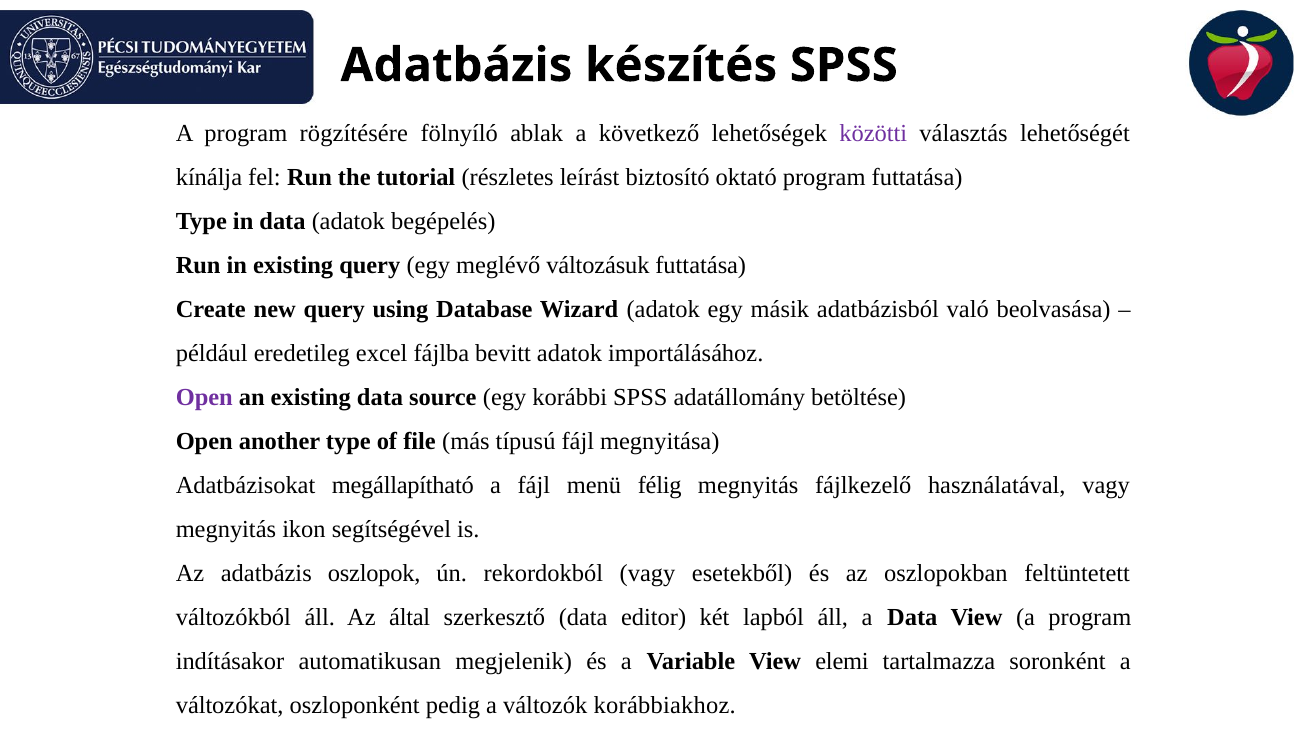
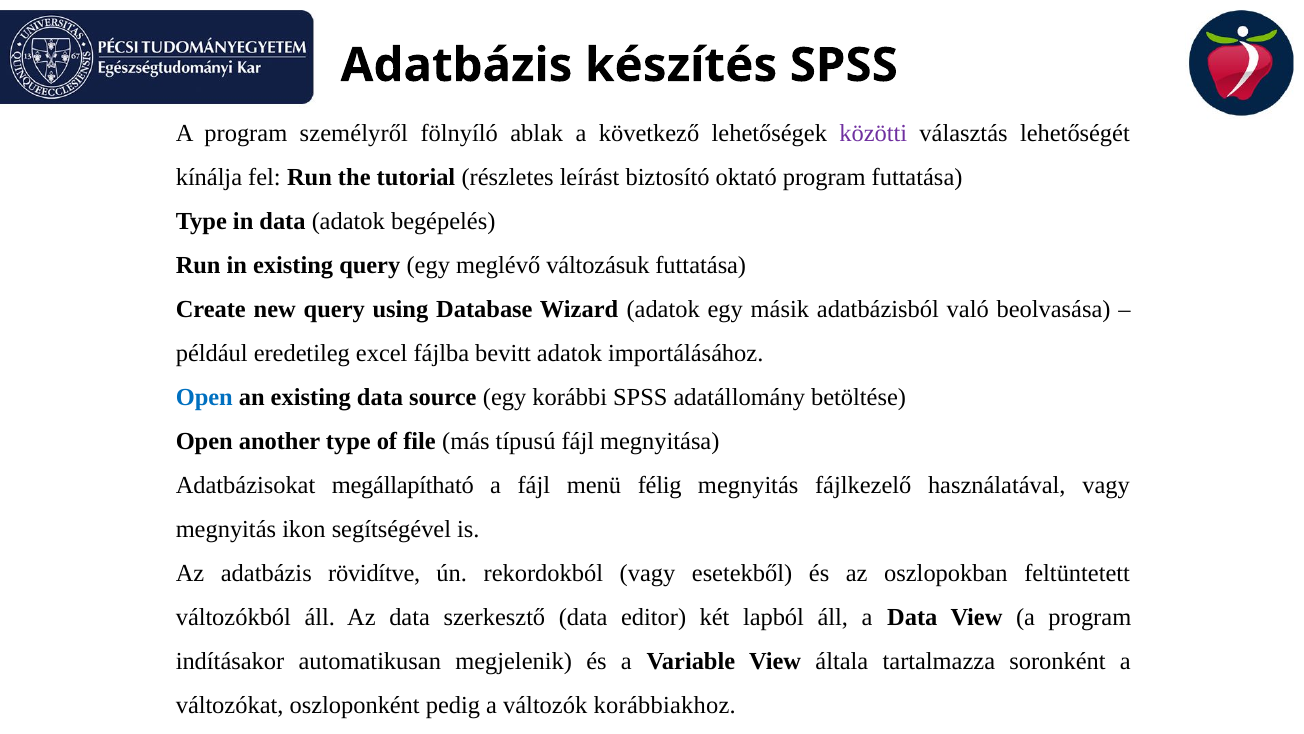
rögzítésére: rögzítésére -> személyről
Open at (204, 397) colour: purple -> blue
oszlopok: oszlopok -> rövidítve
Az által: által -> data
elemi: elemi -> általa
